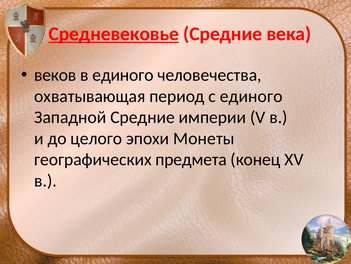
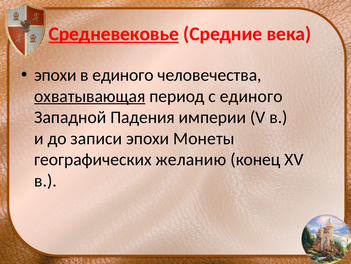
веков at (55, 75): веков -> эпохи
охватывающая underline: none -> present
Западной Средние: Средние -> Падения
целого: целого -> записи
предмета: предмета -> желанию
